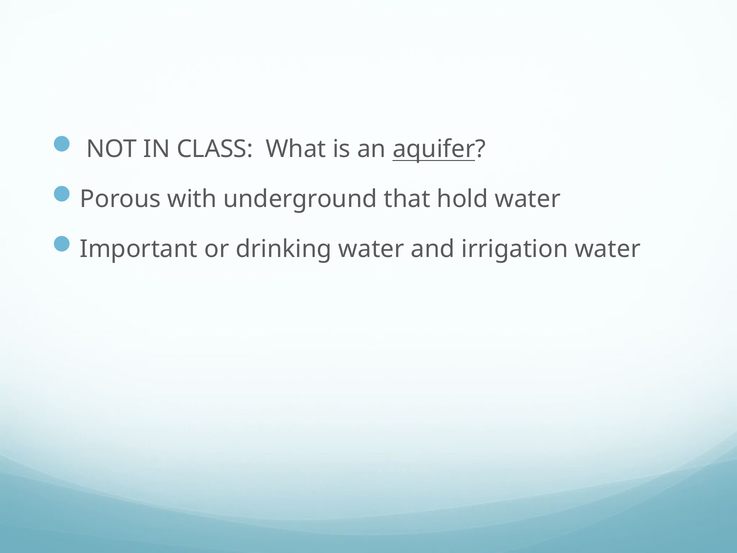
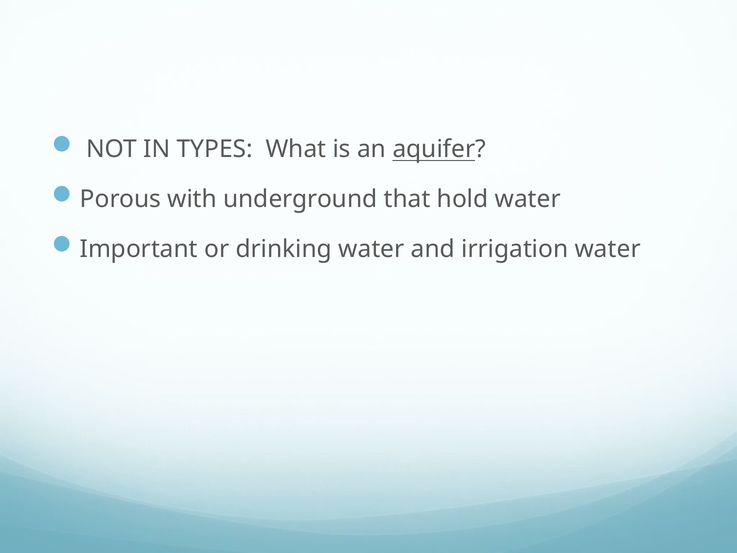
CLASS: CLASS -> TYPES
